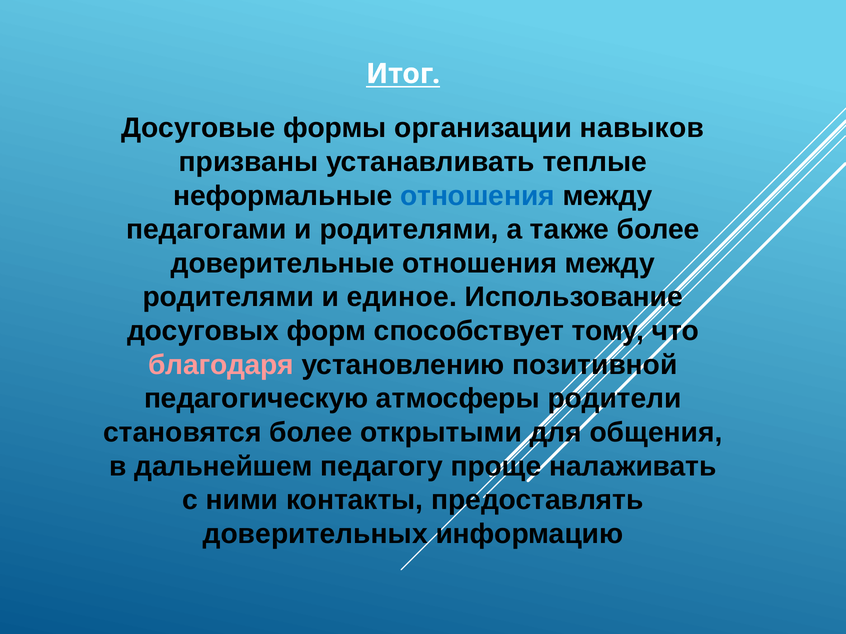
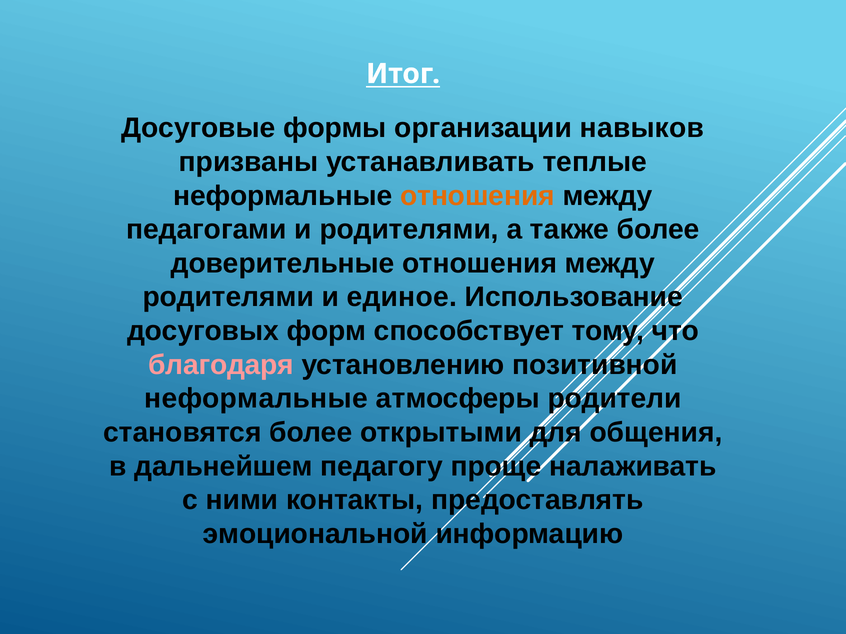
отношения at (477, 196) colour: blue -> orange
педагогическую at (256, 399): педагогическую -> неформальные
доверительных: доверительных -> эмоциональной
